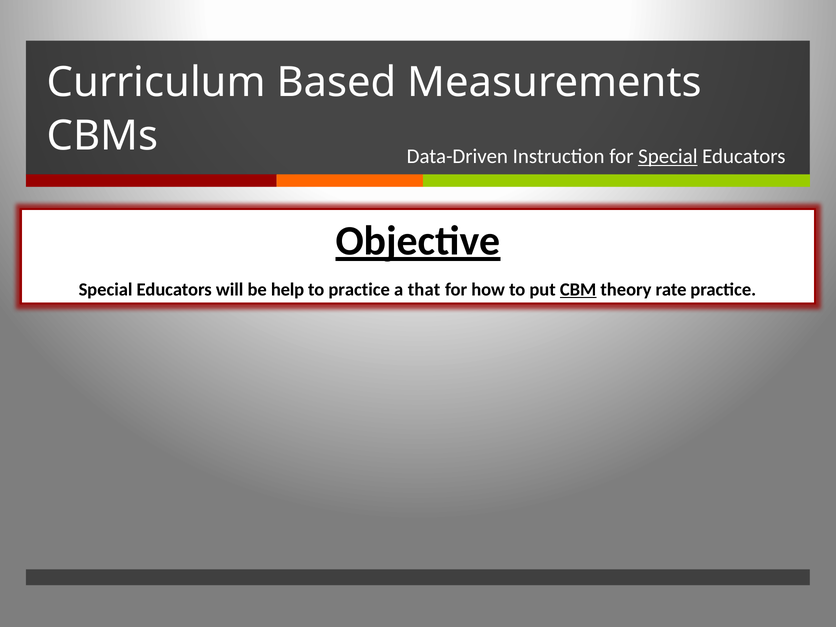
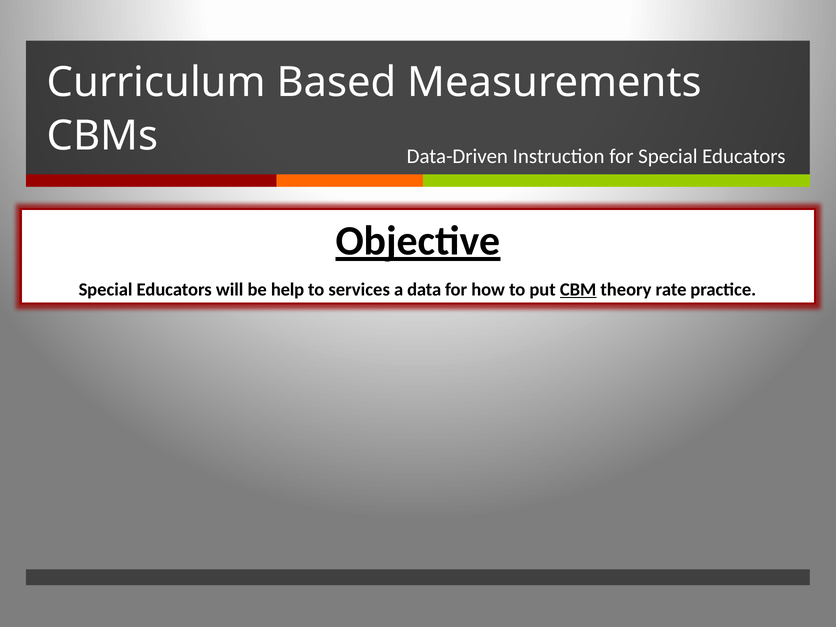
Special at (668, 156) underline: present -> none
to practice: practice -> services
that: that -> data
